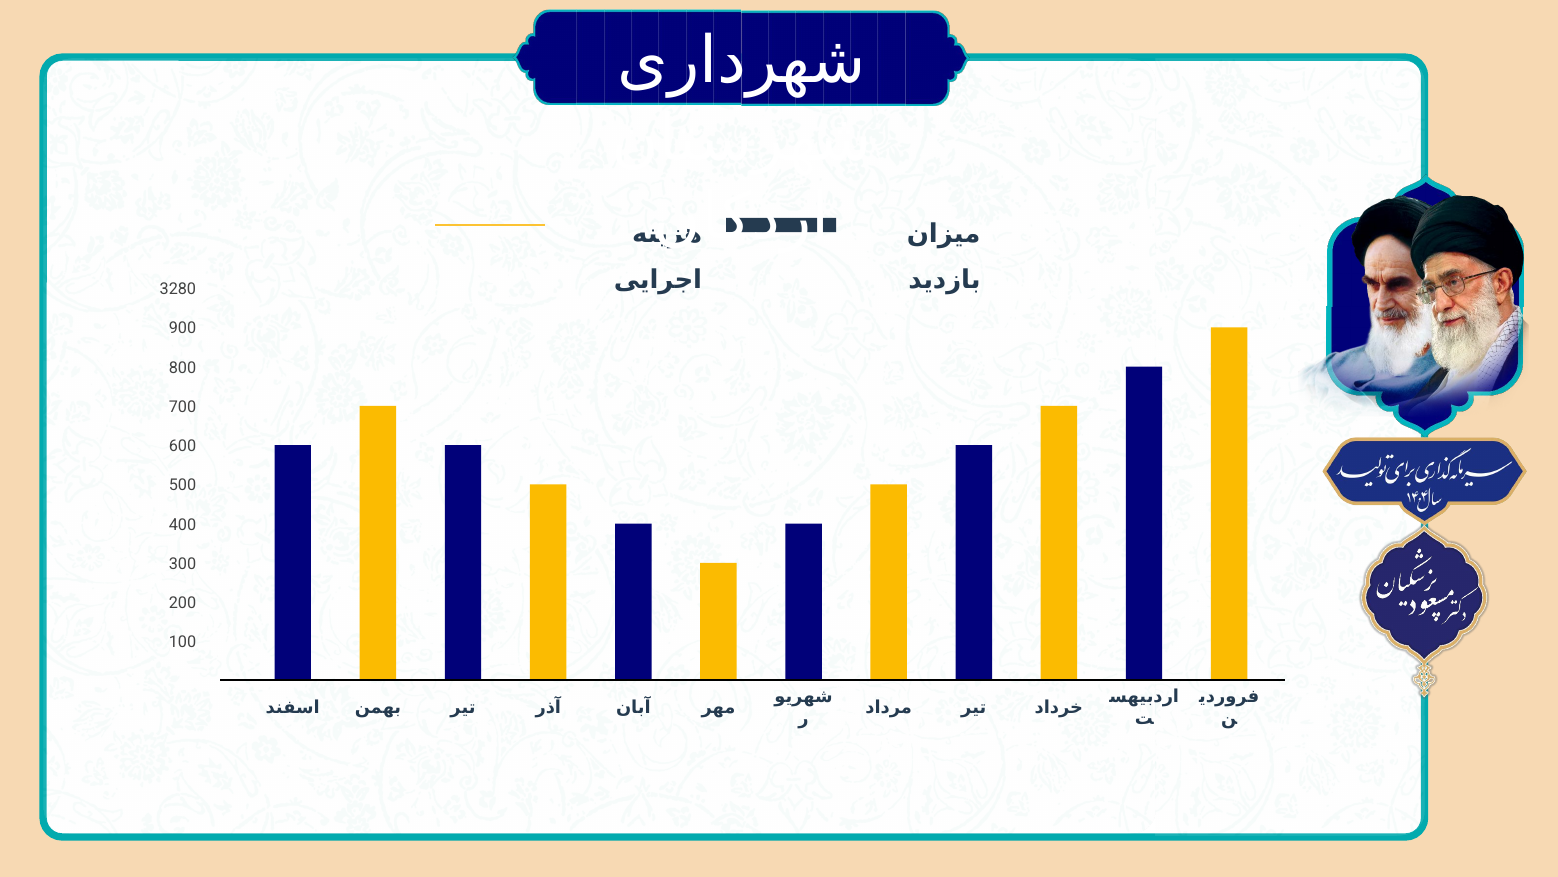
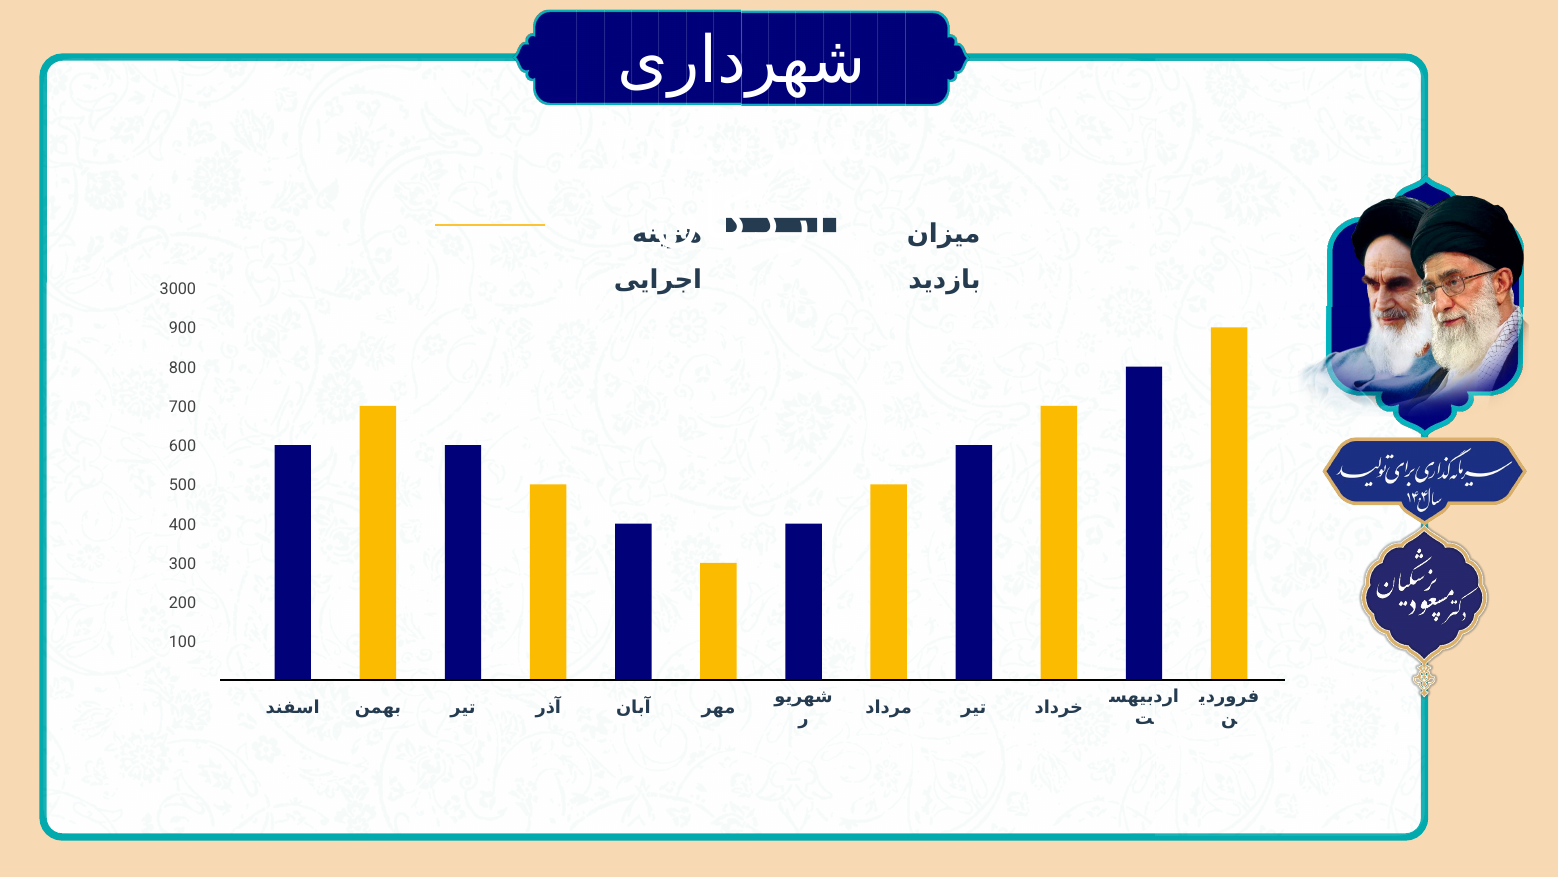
3280: 3280 -> 3000
